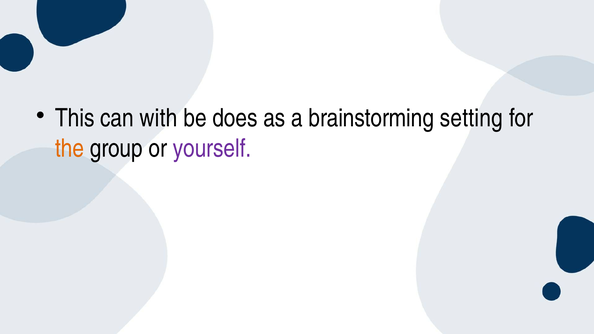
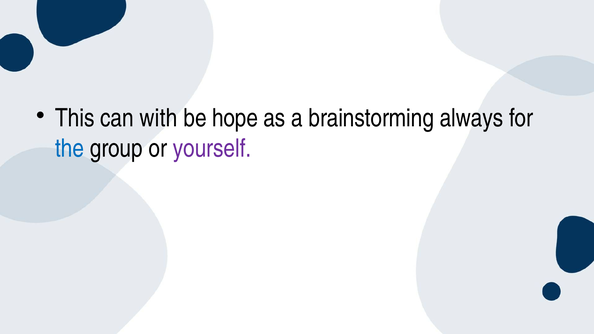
does: does -> hope
setting: setting -> always
the colour: orange -> blue
